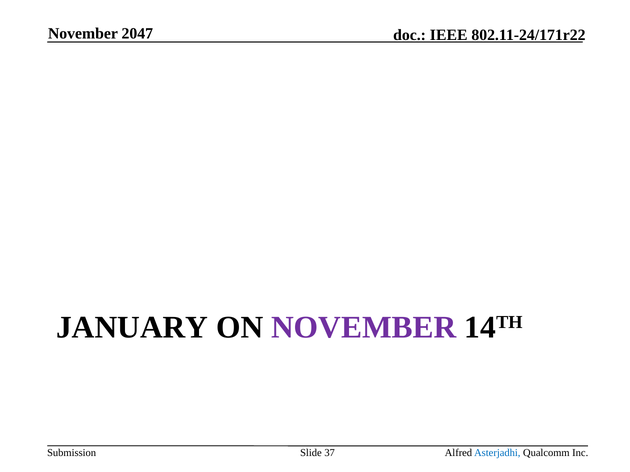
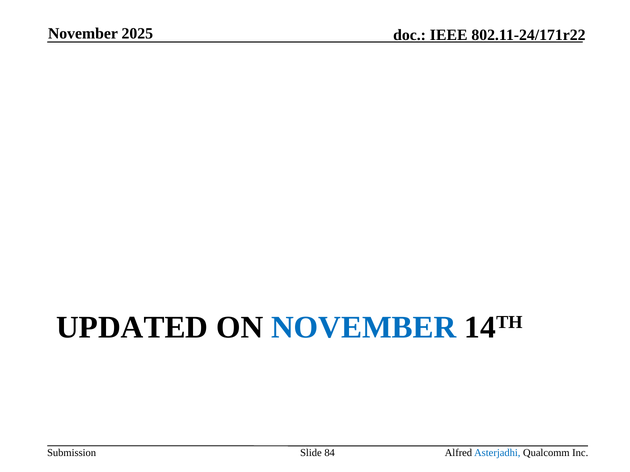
2047: 2047 -> 2025
JANUARY: JANUARY -> UPDATED
NOVEMBER at (364, 328) colour: purple -> blue
37: 37 -> 84
